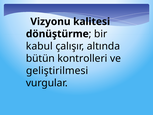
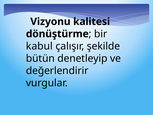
altında: altında -> şekilde
kontrolleri: kontrolleri -> denetleyip
geliştirilmesi: geliştirilmesi -> değerlendirir
